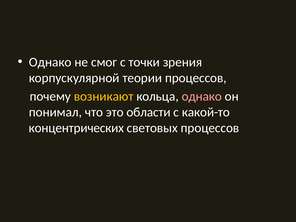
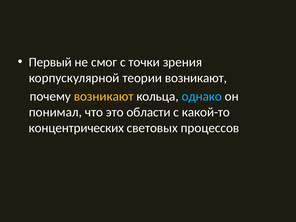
Однако at (50, 62): Однако -> Первый
теории процессов: процессов -> возникают
однако at (202, 96) colour: pink -> light blue
